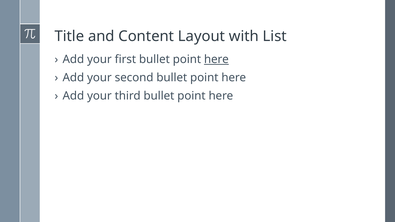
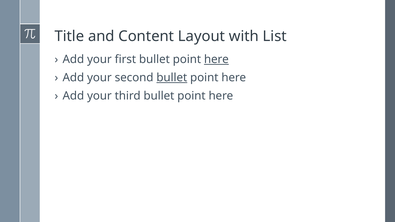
bullet at (172, 78) underline: none -> present
